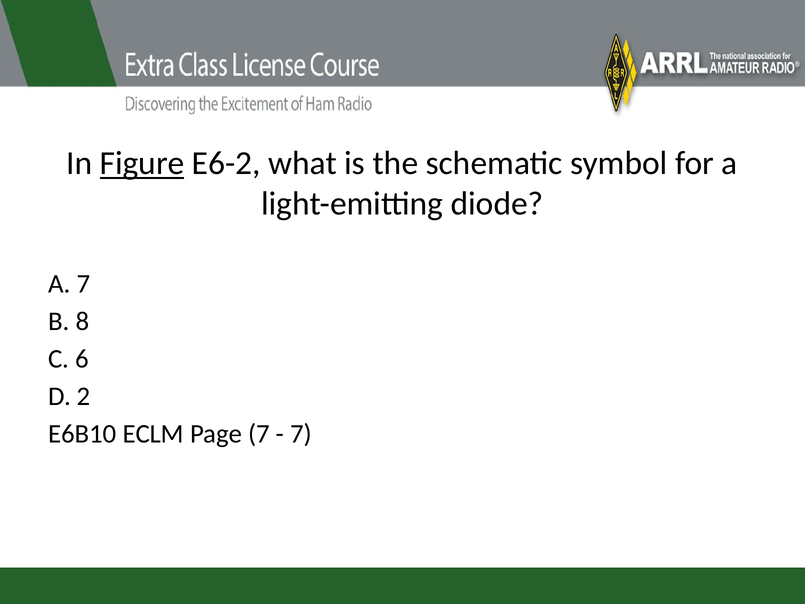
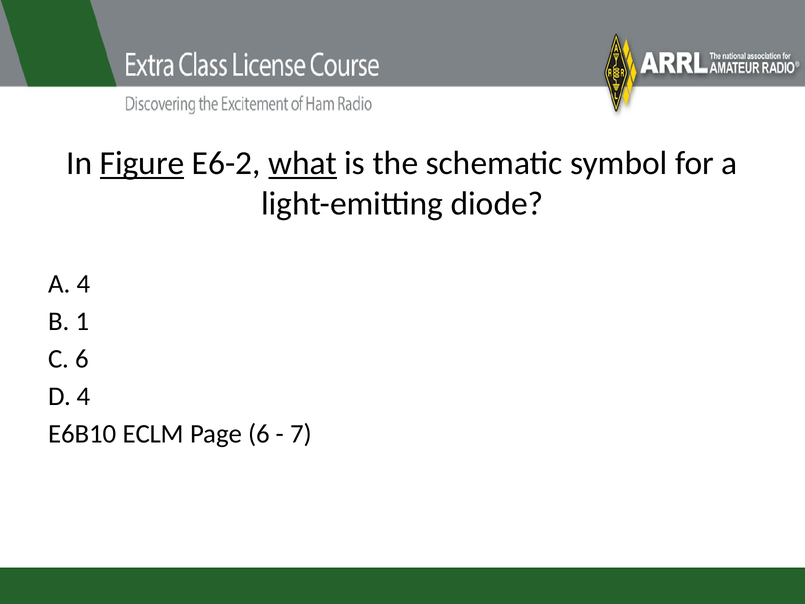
what underline: none -> present
A 7: 7 -> 4
8: 8 -> 1
D 2: 2 -> 4
Page 7: 7 -> 6
